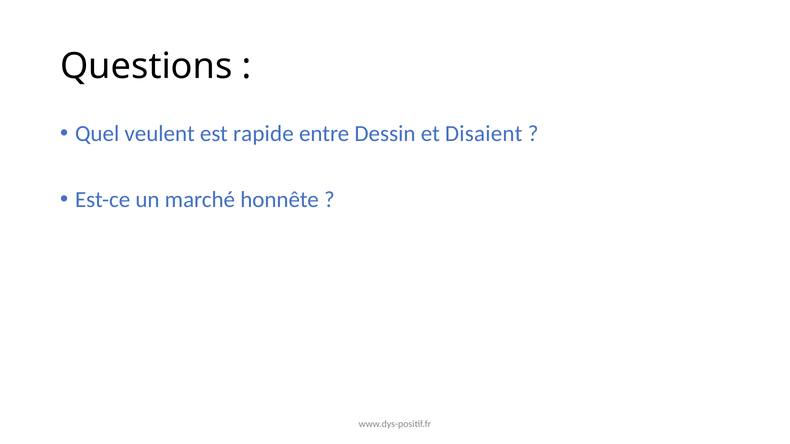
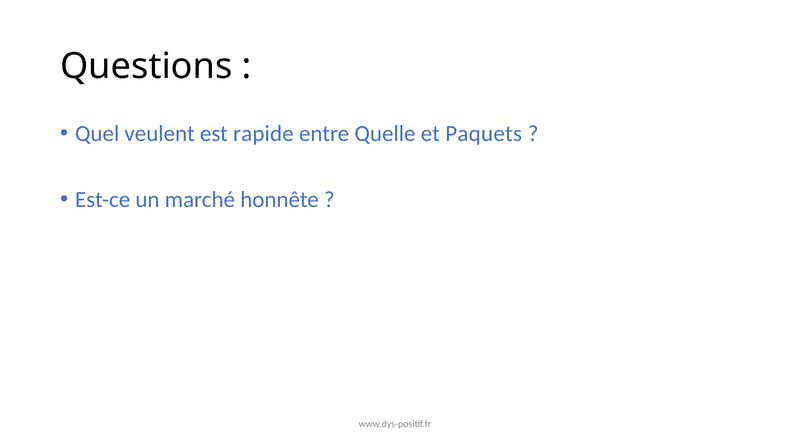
Dessin: Dessin -> Quelle
Disaient: Disaient -> Paquets
